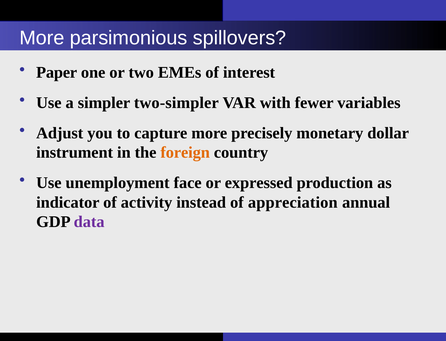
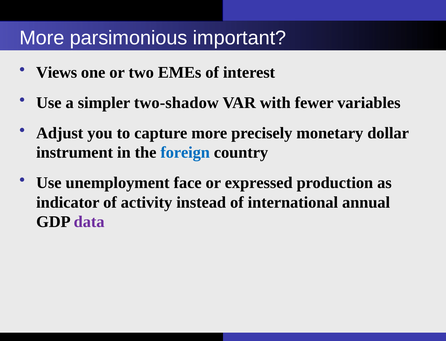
spillovers: spillovers -> important
Paper: Paper -> Views
two-simpler: two-simpler -> two-shadow
foreign colour: orange -> blue
appreciation: appreciation -> international
